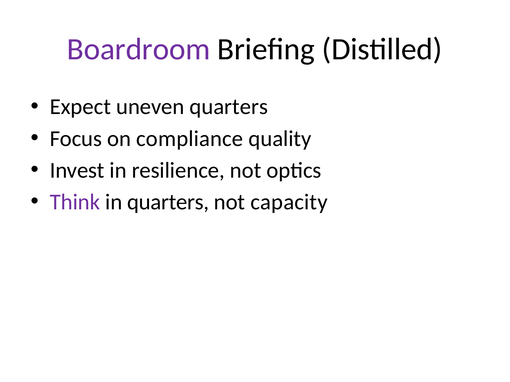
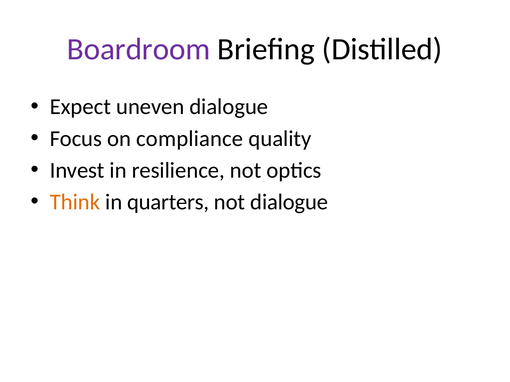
uneven quarters: quarters -> dialogue
Think colour: purple -> orange
not capacity: capacity -> dialogue
